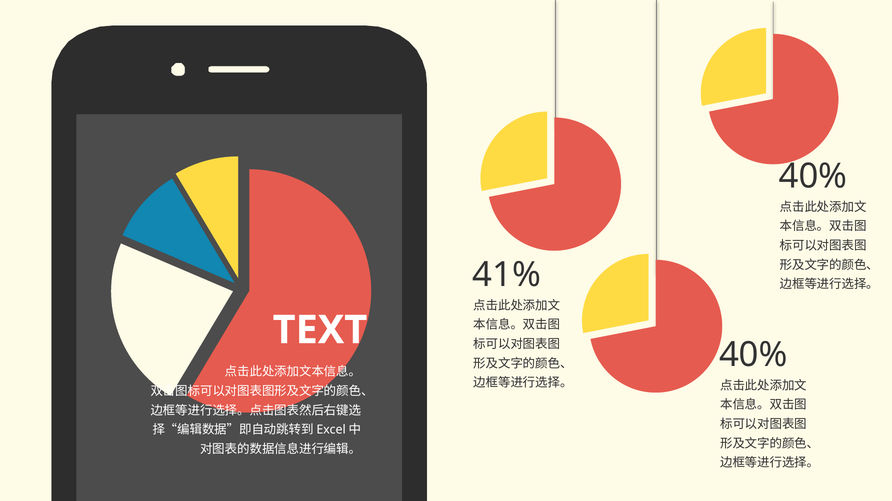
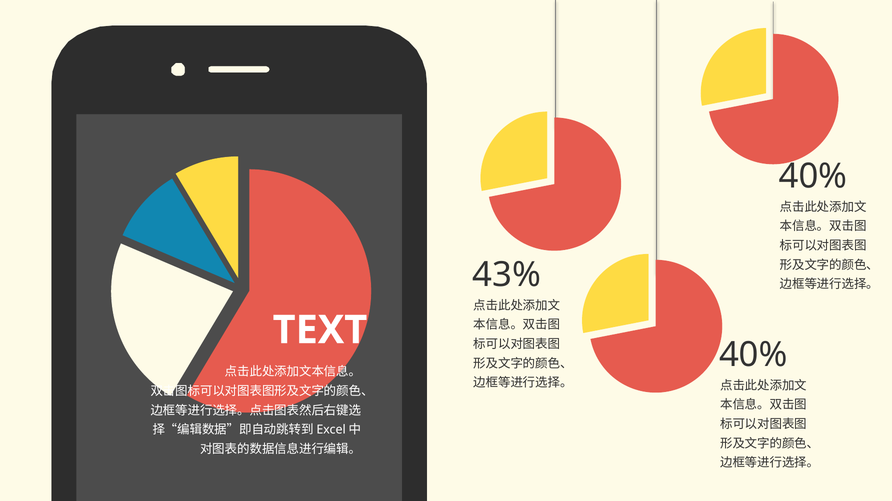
41%: 41% -> 43%
